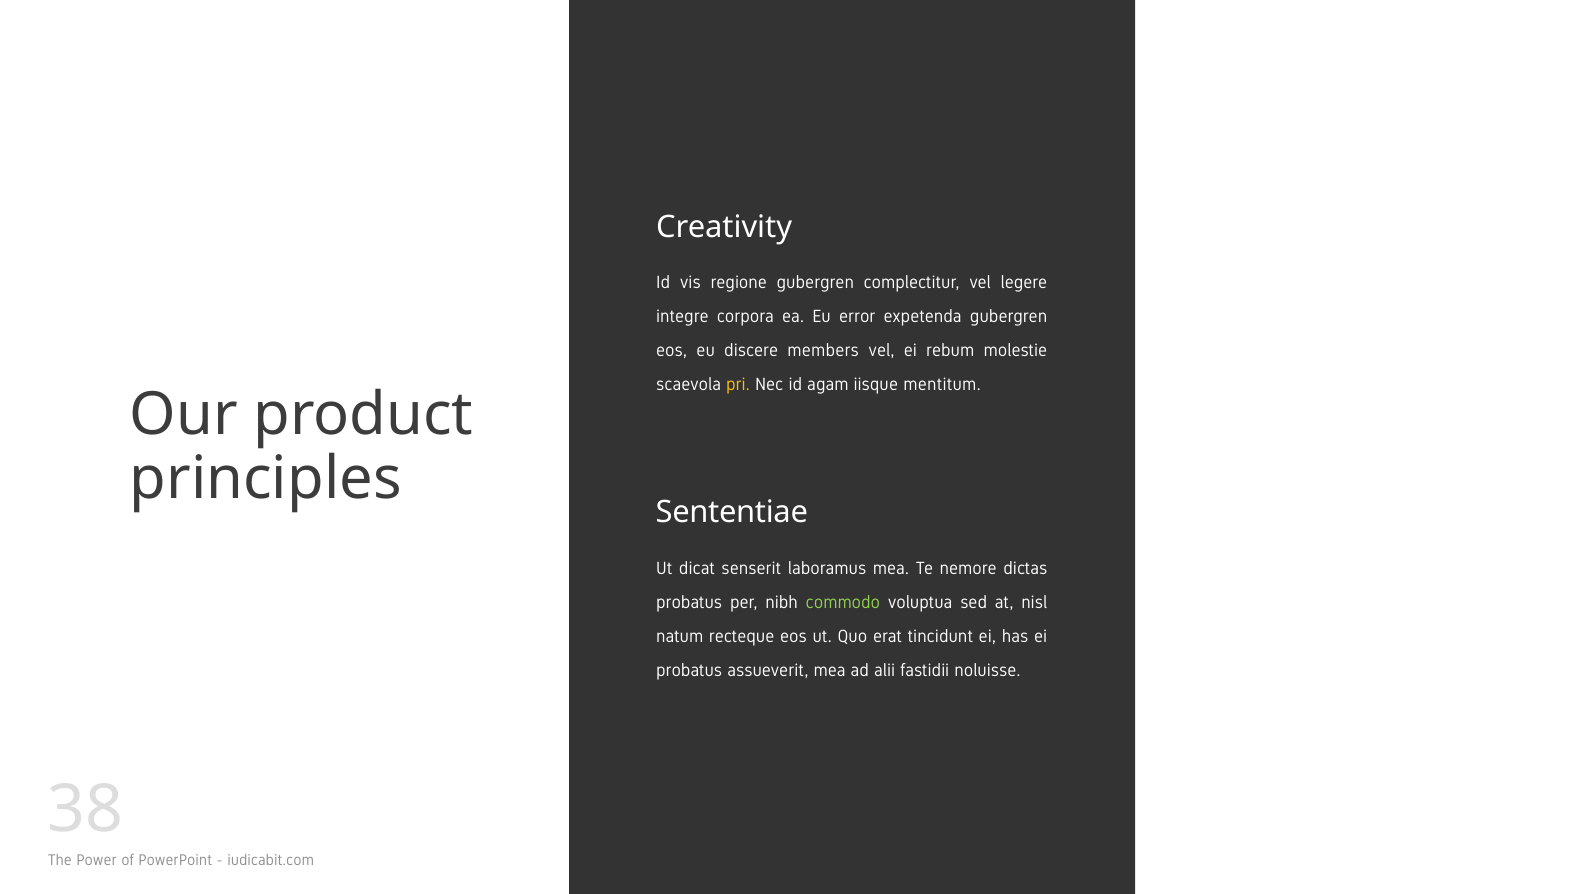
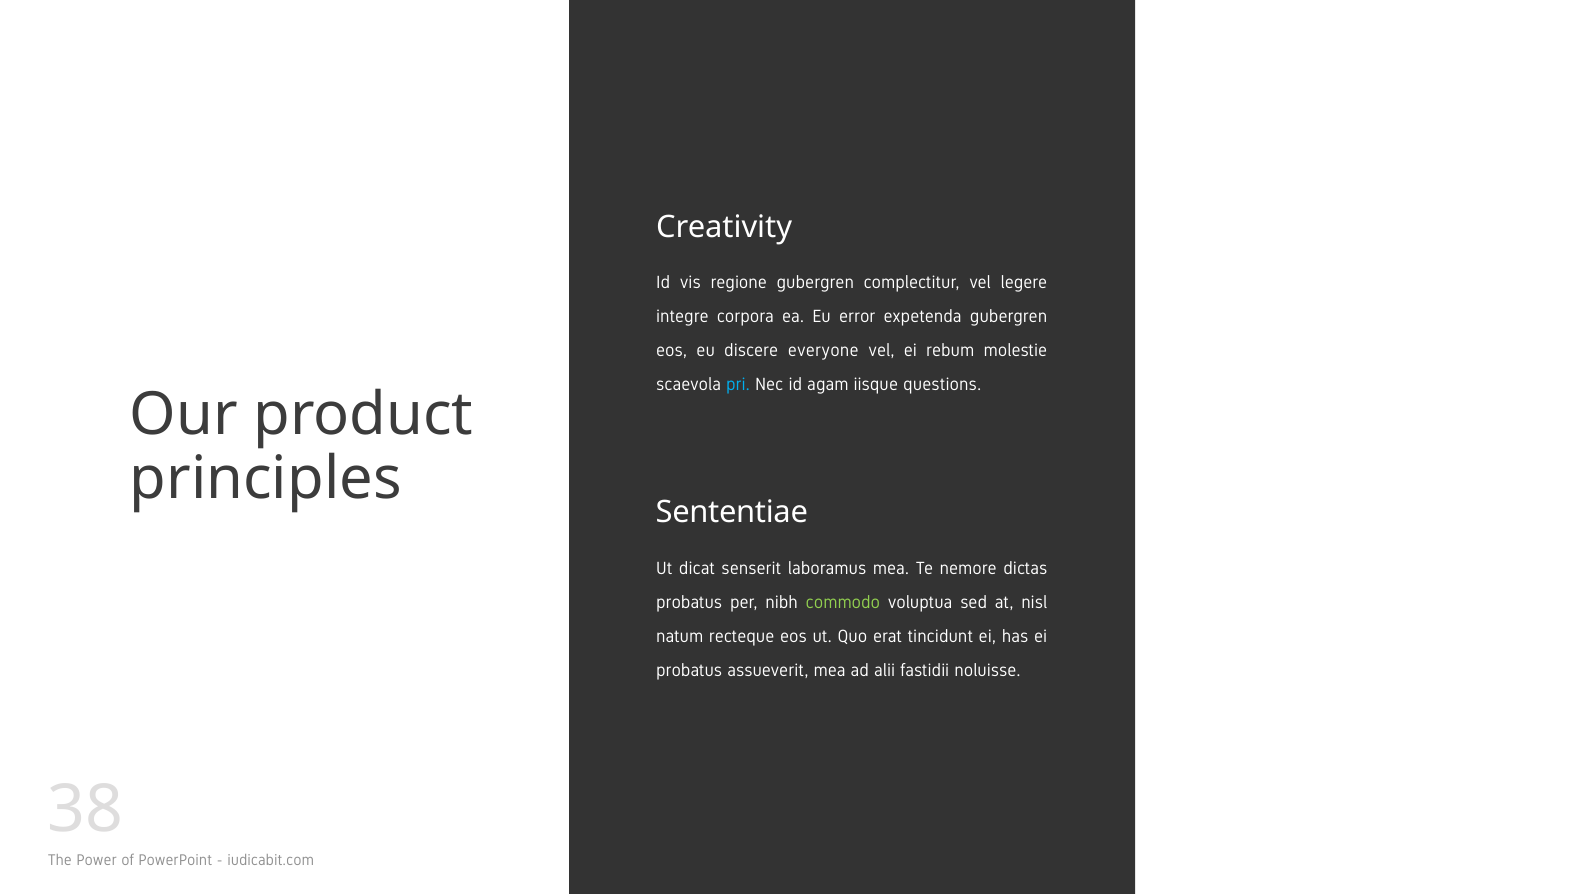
members: members -> everyone
pri colour: yellow -> light blue
mentitum: mentitum -> questions
